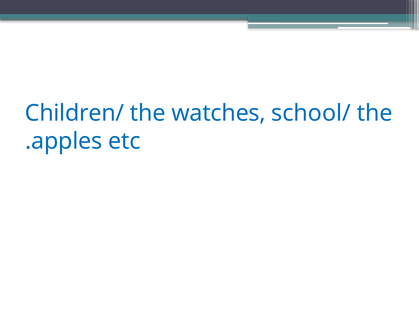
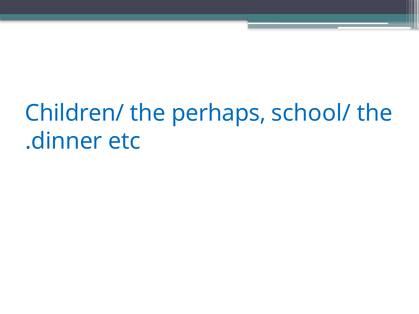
watches: watches -> perhaps
apples: apples -> dinner
